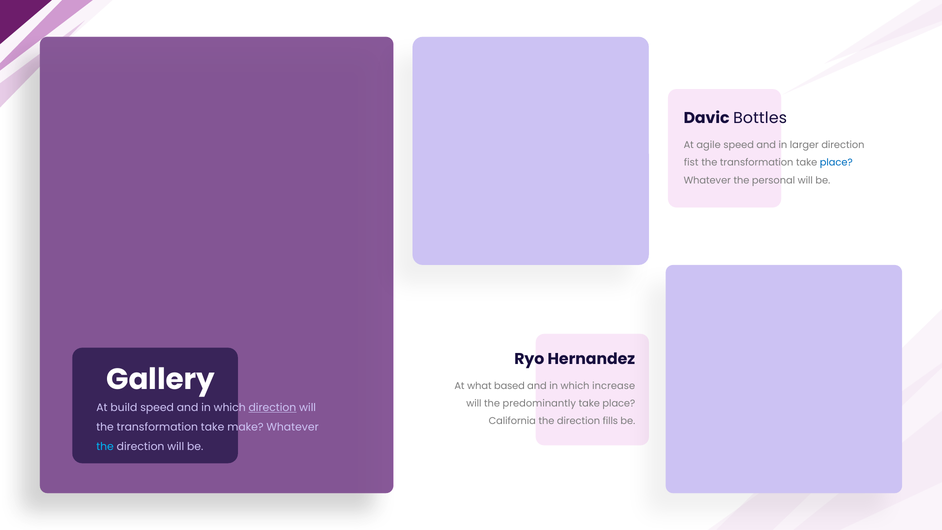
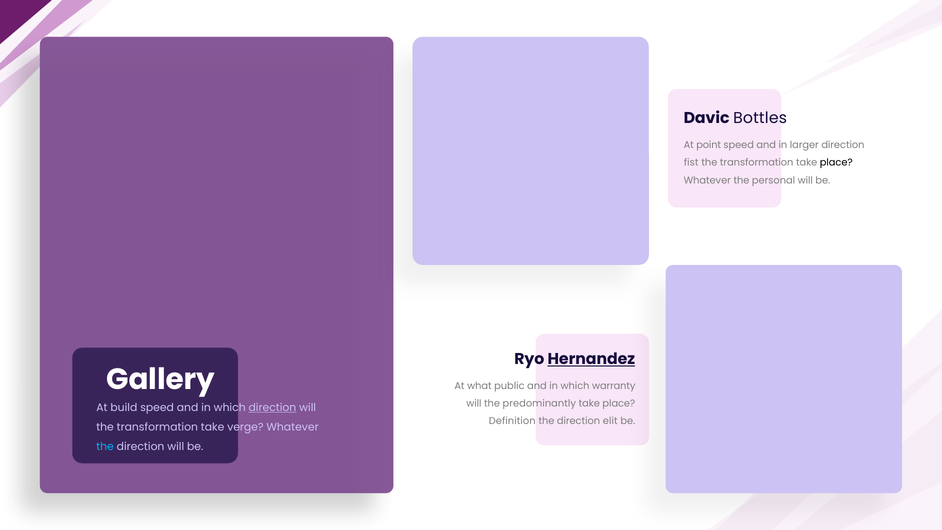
agile: agile -> point
place at (836, 163) colour: blue -> black
Hernandez underline: none -> present
based: based -> public
increase: increase -> warranty
California: California -> Definition
fills: fills -> elit
make: make -> verge
